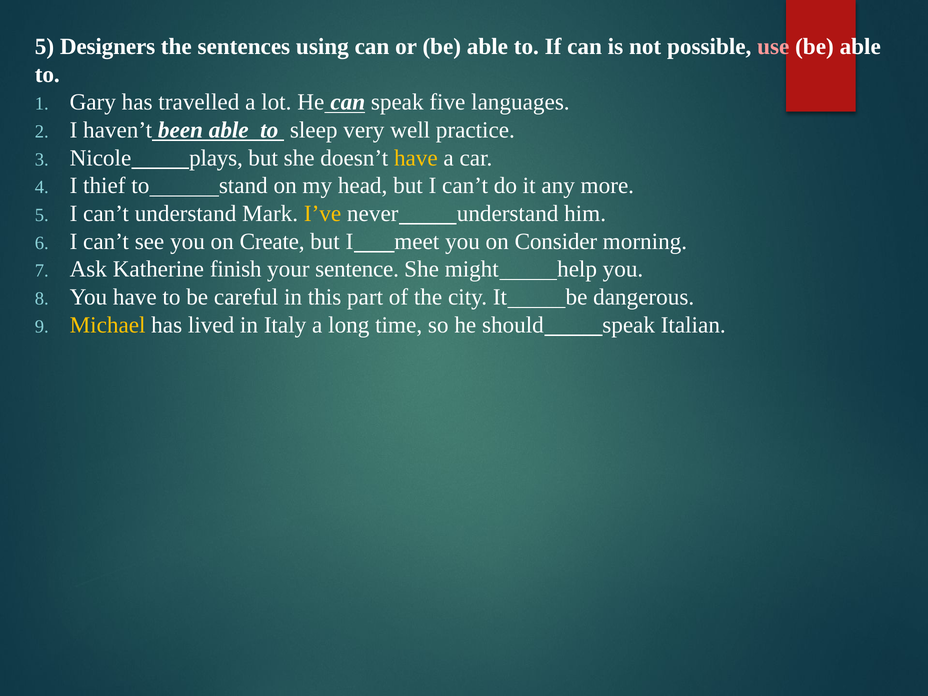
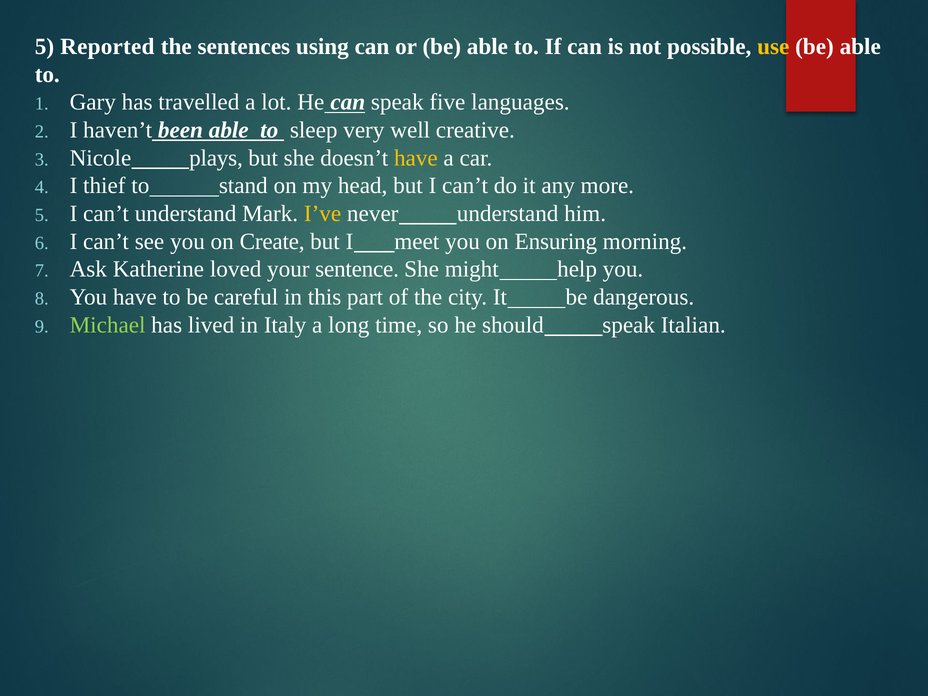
Designers: Designers -> Reported
use colour: pink -> yellow
practice: practice -> creative
Consider: Consider -> Ensuring
finish: finish -> loved
Michael colour: yellow -> light green
